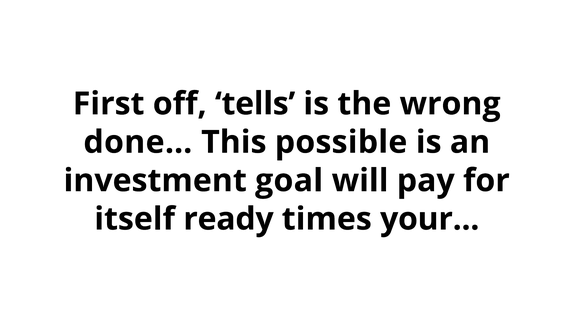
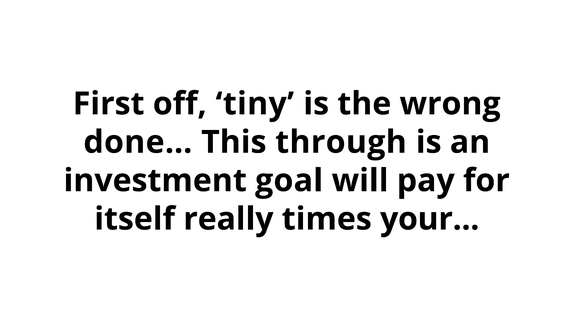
tells: tells -> tiny
possible: possible -> through
ready: ready -> really
